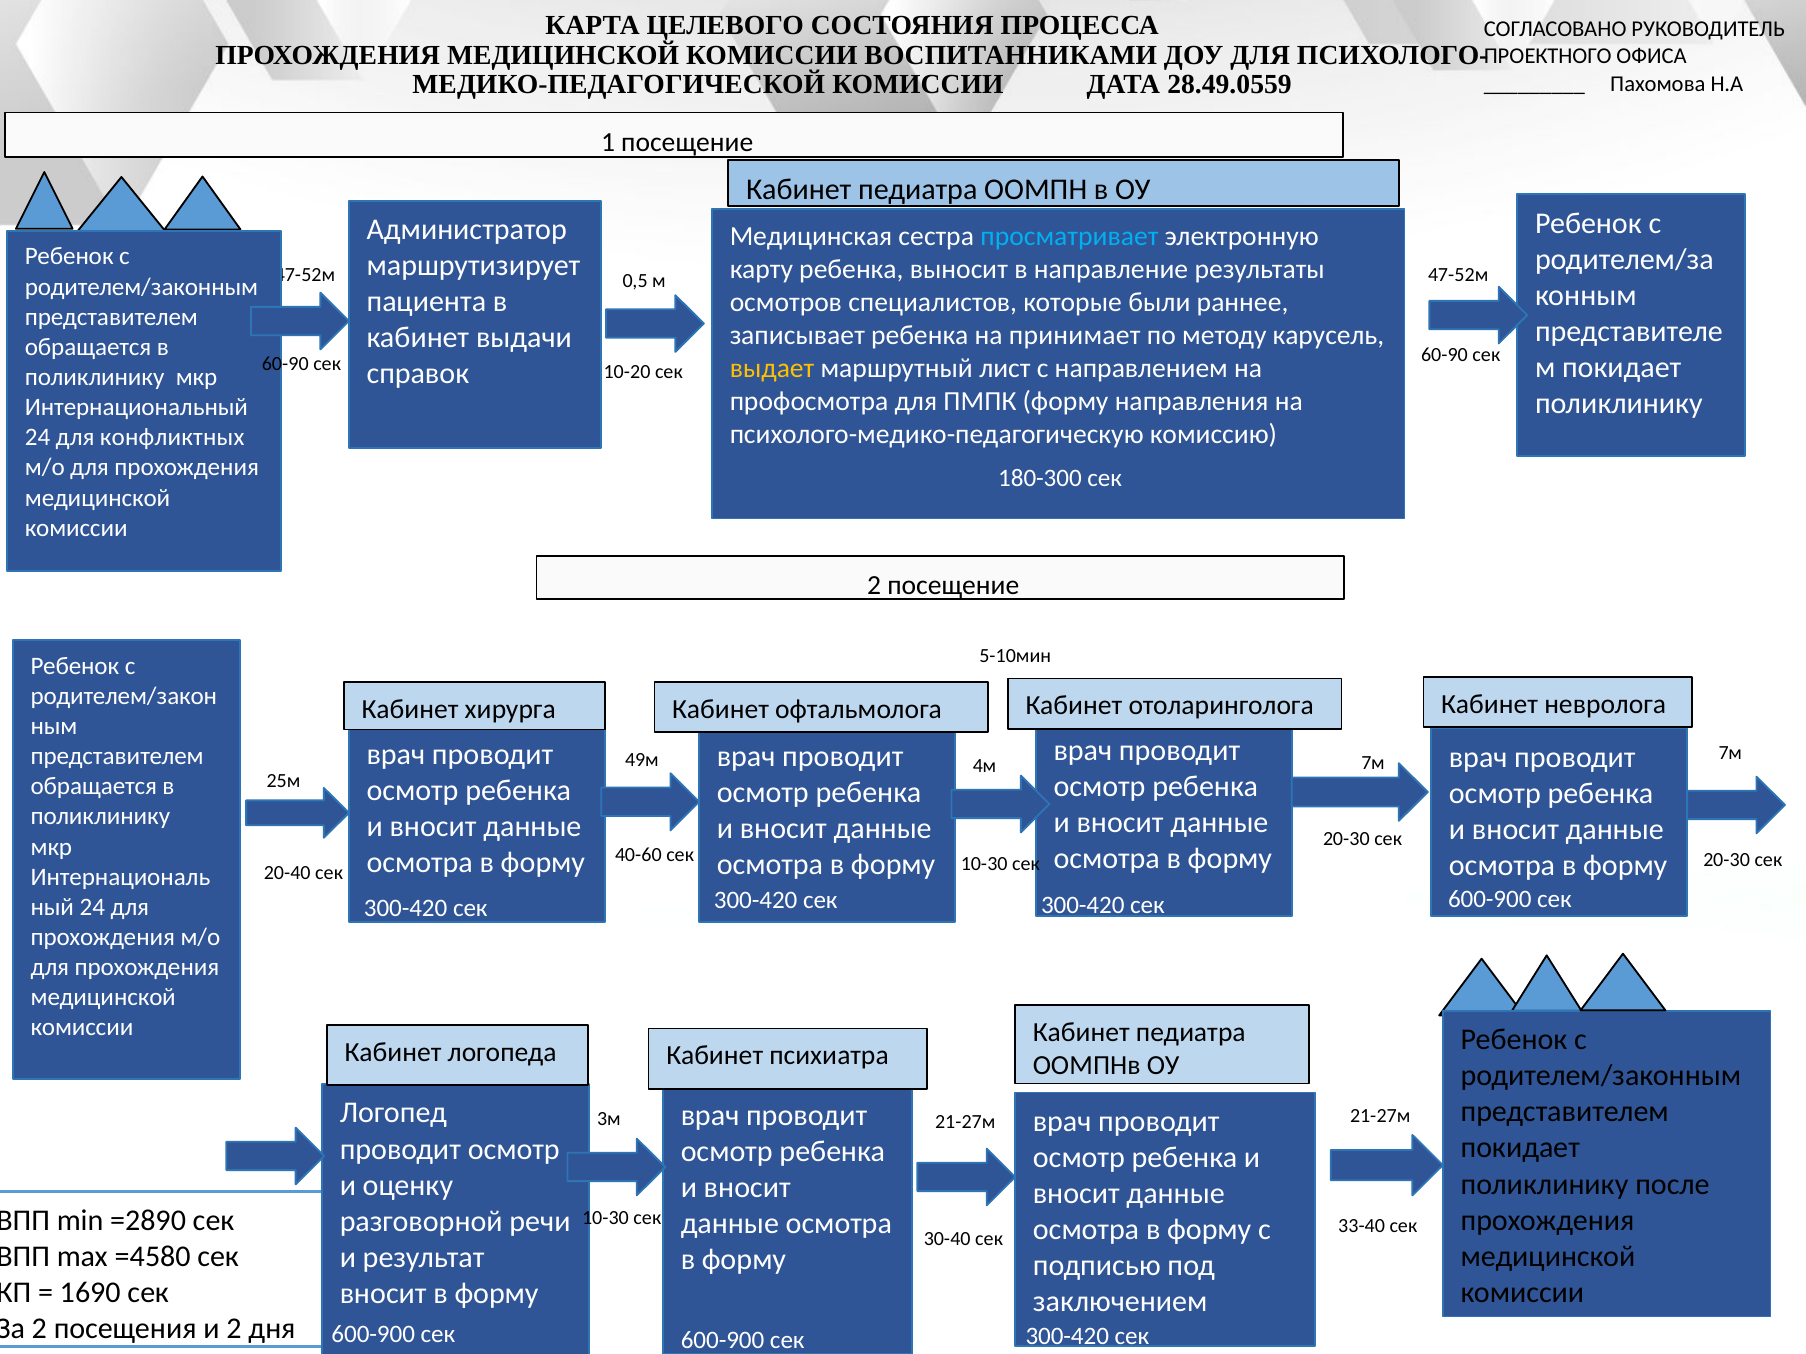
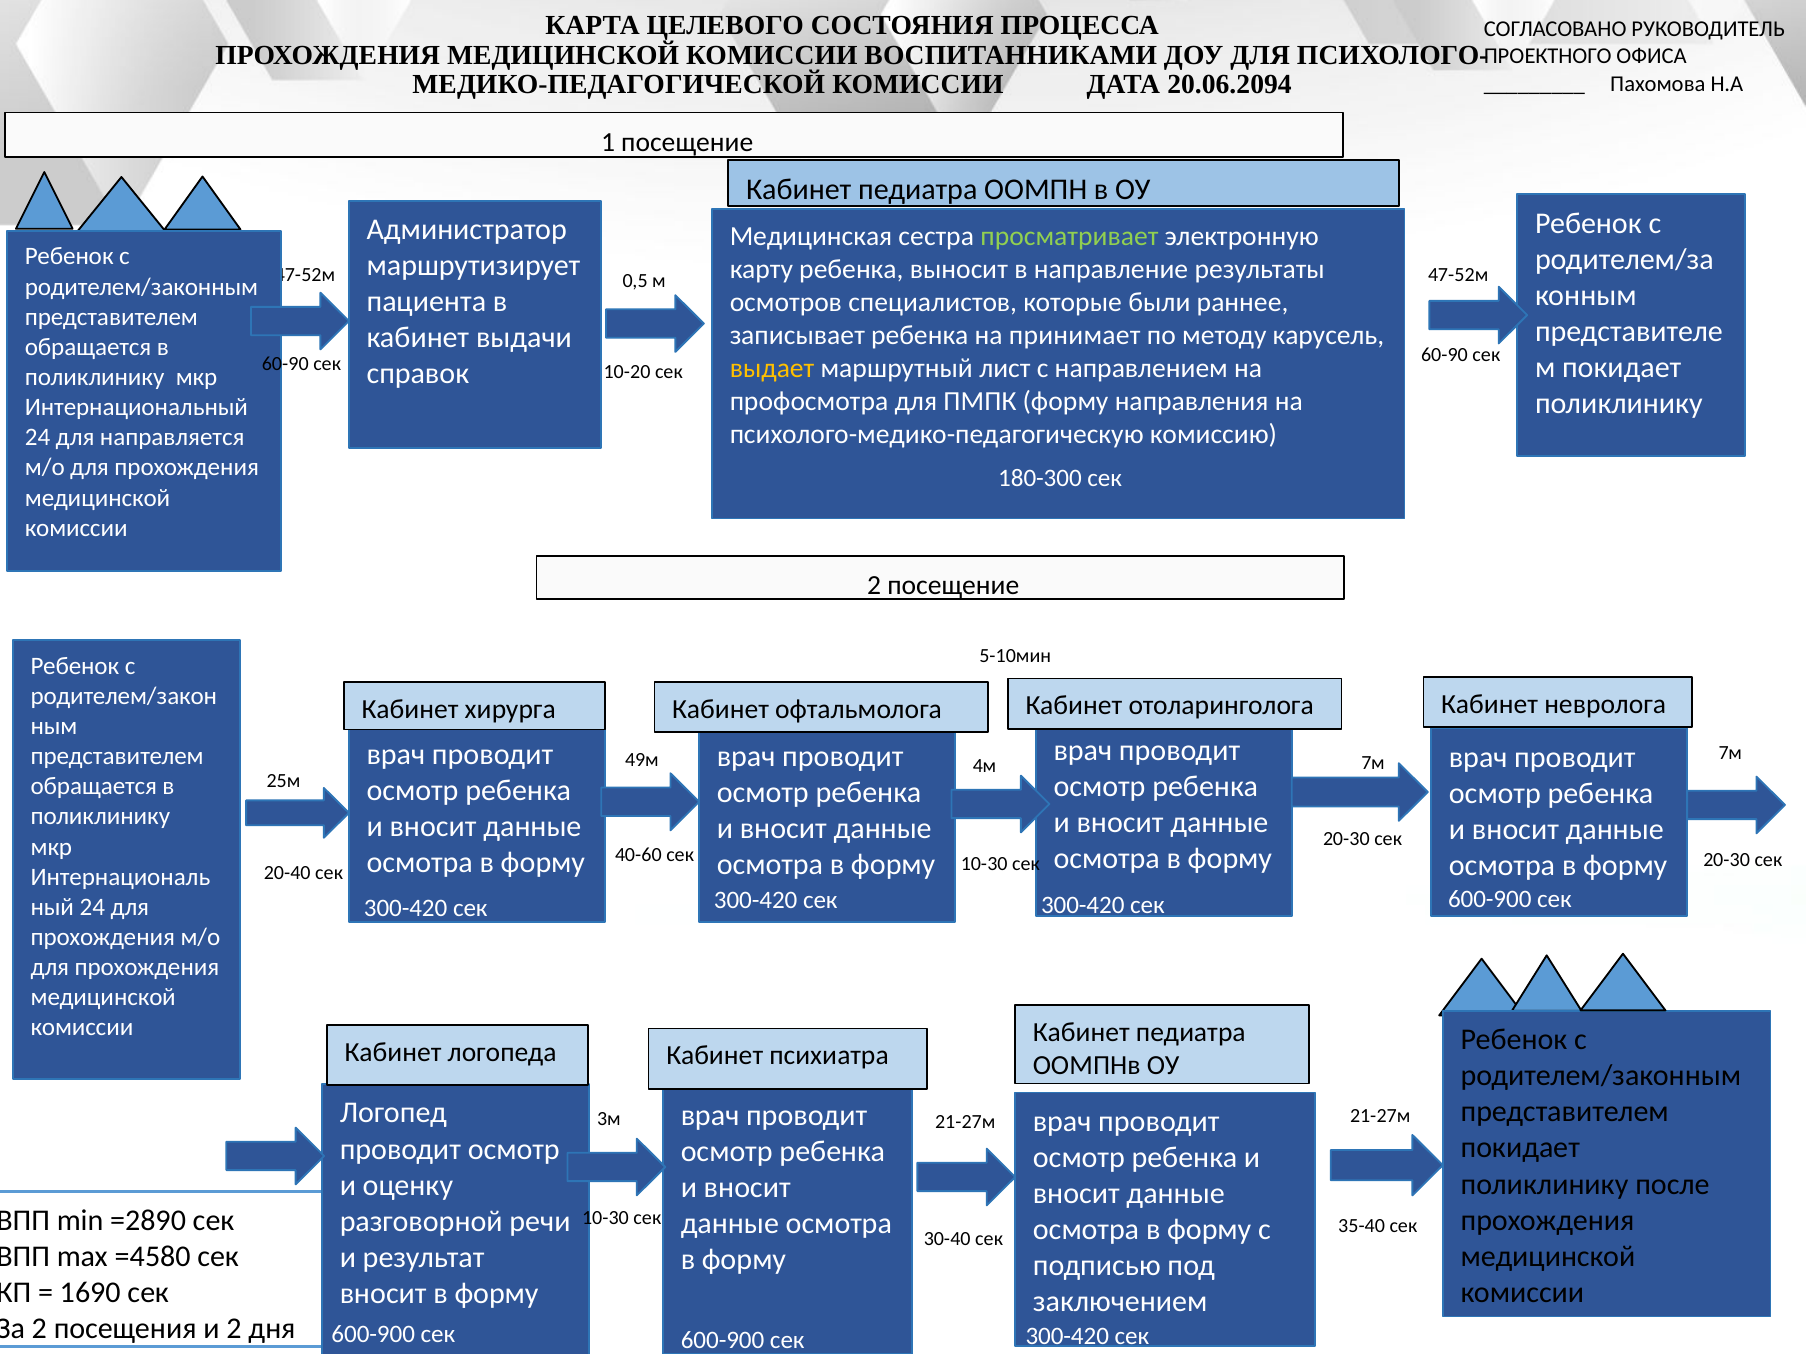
28.49.0559: 28.49.0559 -> 20.06.2094
просматривает colour: light blue -> light green
конфликтных: конфликтных -> направляется
33-40: 33-40 -> 35-40
